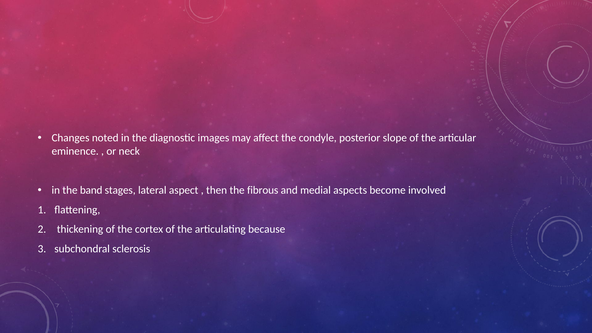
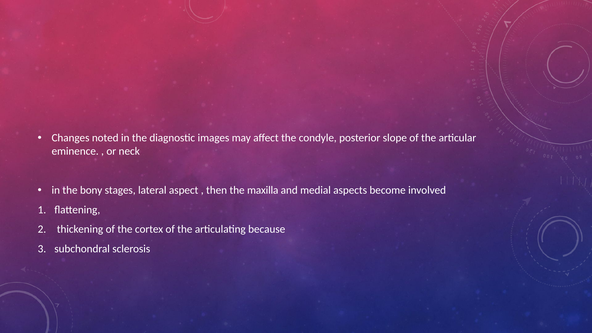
band: band -> bony
fibrous: fibrous -> maxilla
